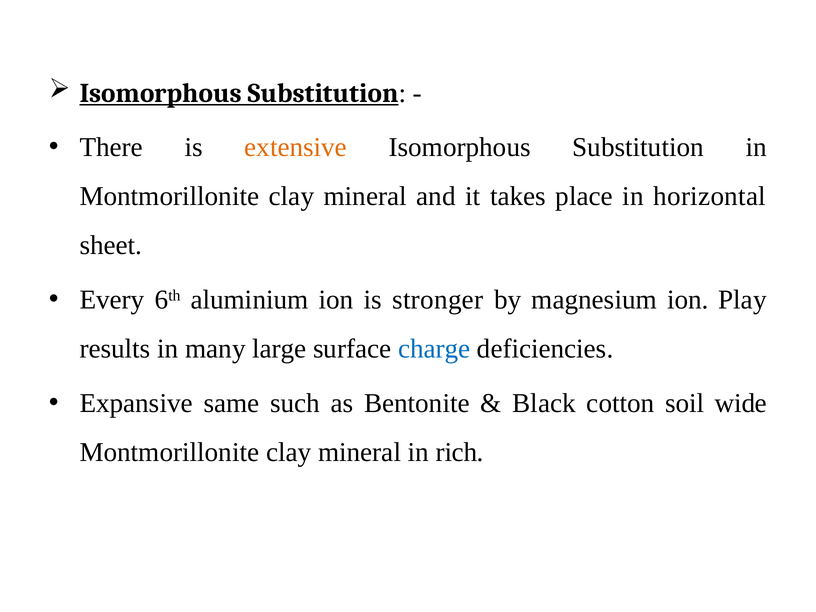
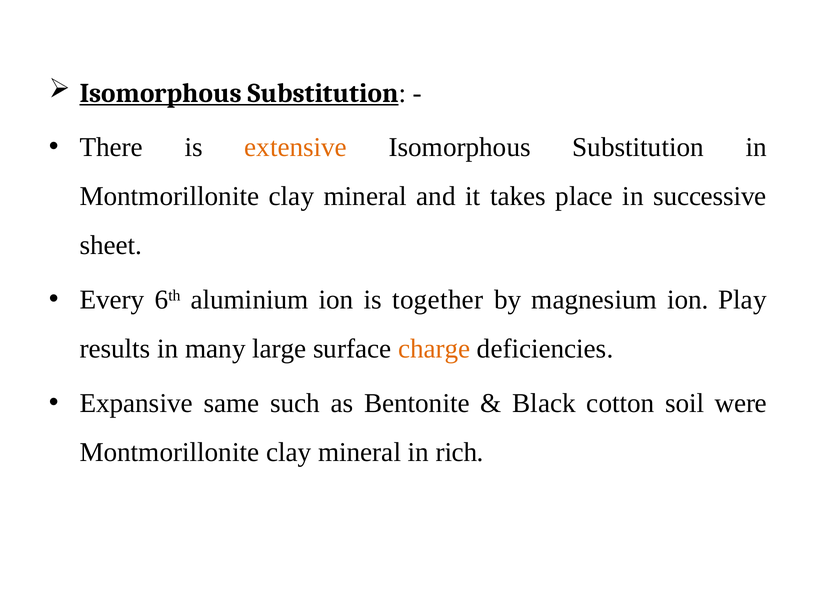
horizontal: horizontal -> successive
stronger: stronger -> together
charge colour: blue -> orange
wide: wide -> were
